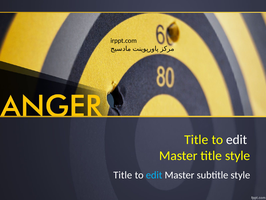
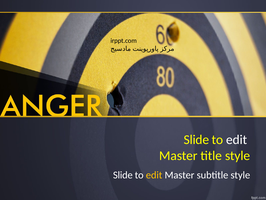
Title at (196, 139): Title -> Slide
Title at (123, 175): Title -> Slide
edit at (154, 175) colour: light blue -> yellow
